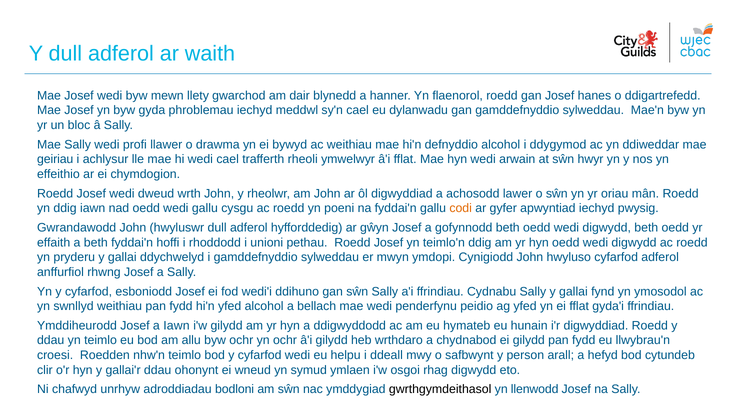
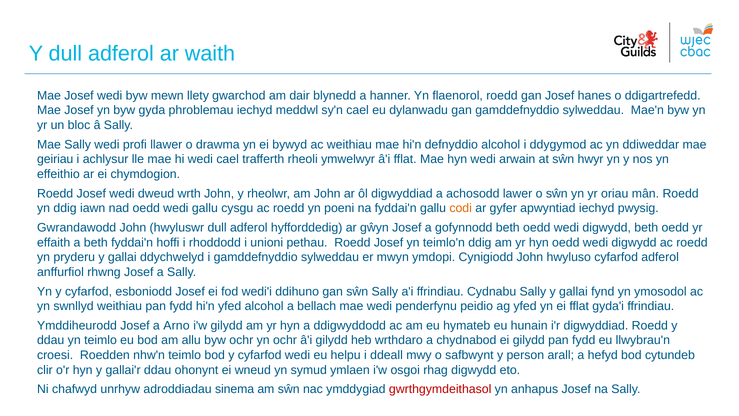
a Iawn: Iawn -> Arno
bodloni: bodloni -> sinema
gwrthgymdeithasol colour: black -> red
llenwodd: llenwodd -> anhapus
